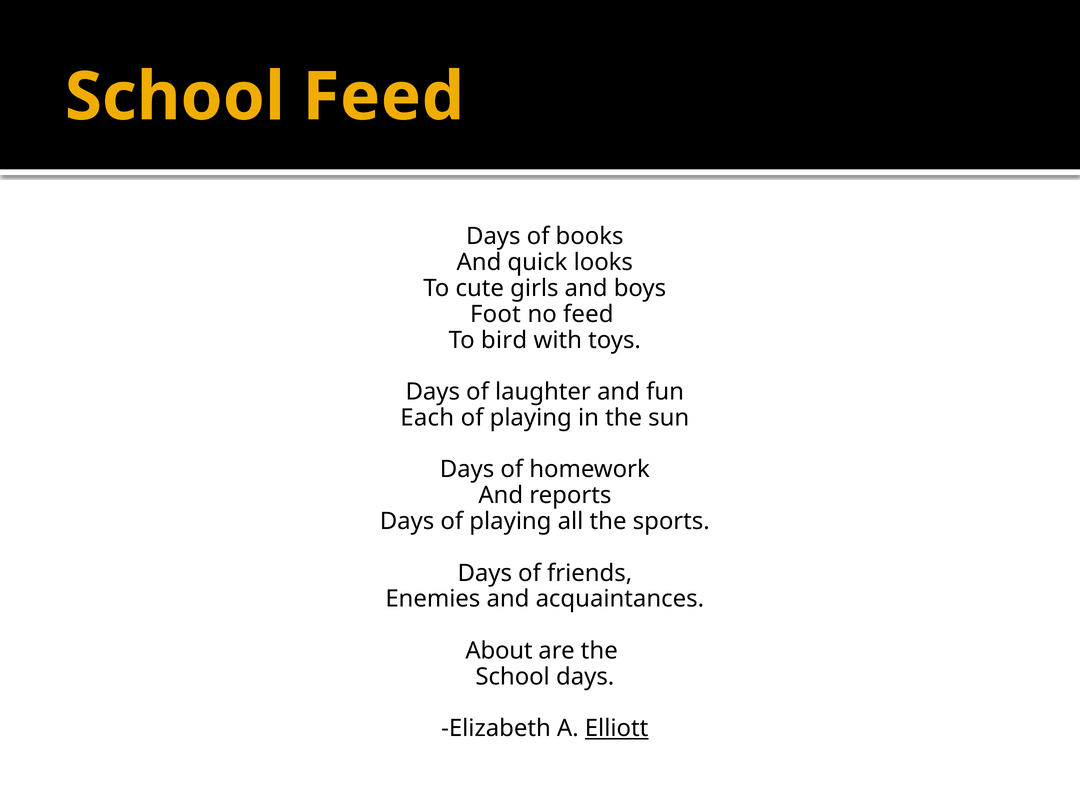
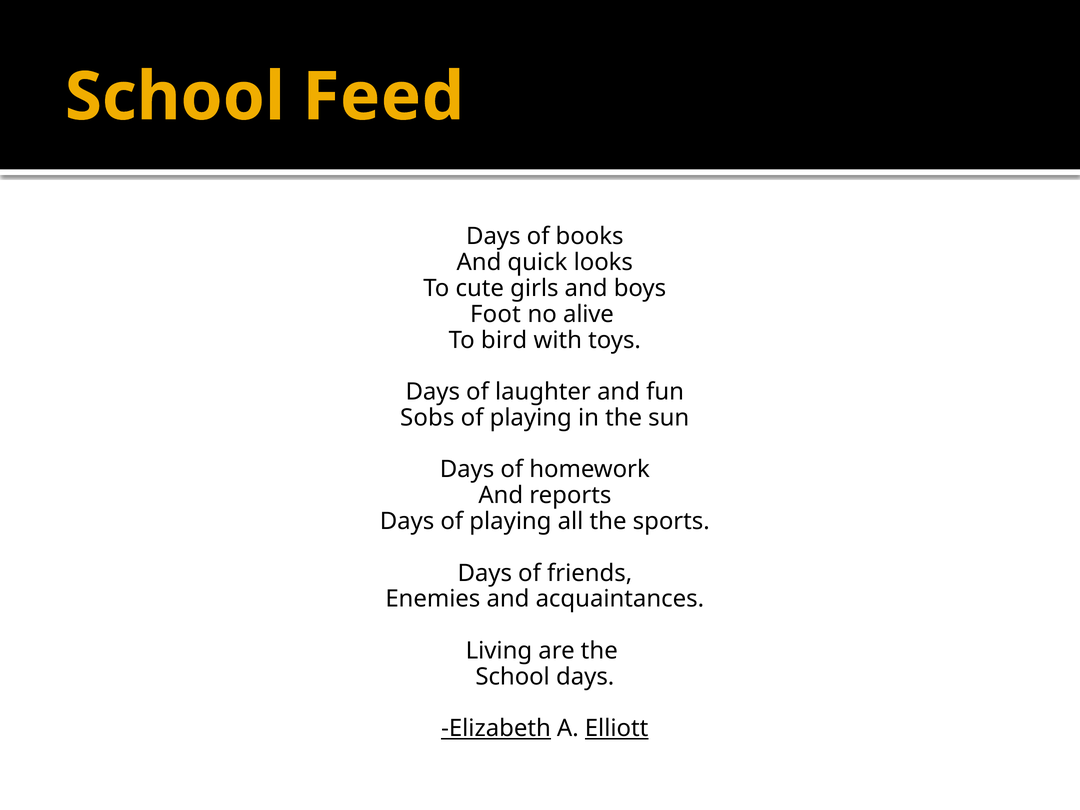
no feed: feed -> alive
Each: Each -> Sobs
About: About -> Living
Elizabeth underline: none -> present
